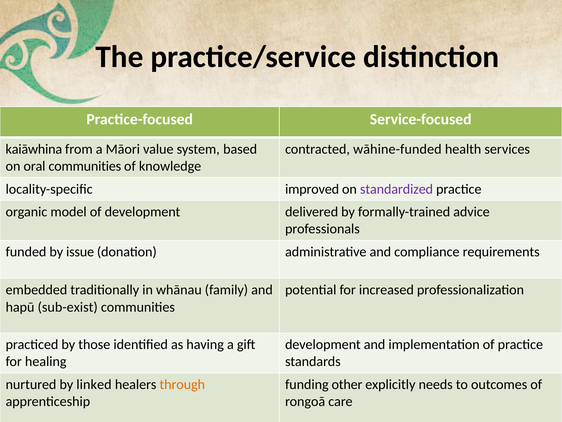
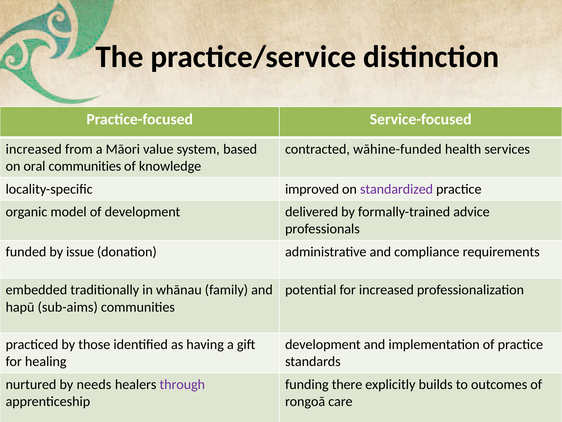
kaiāwhina at (34, 149): kaiāwhina -> increased
sub-exist: sub-exist -> sub-aims
linked: linked -> needs
through colour: orange -> purple
other: other -> there
needs: needs -> builds
